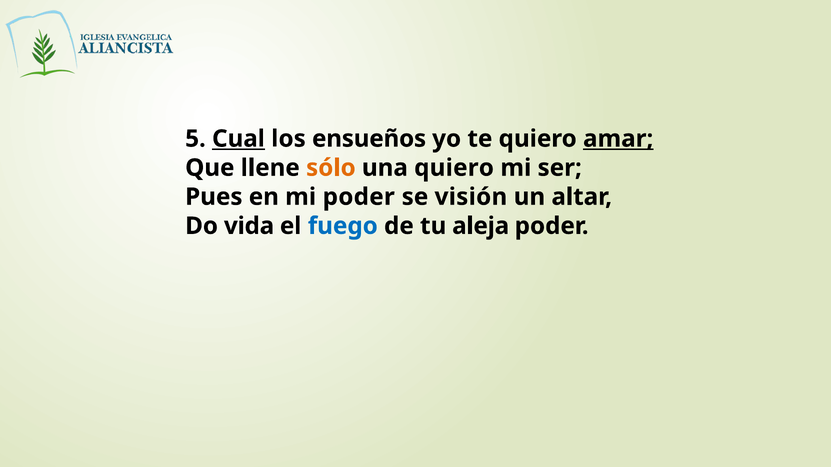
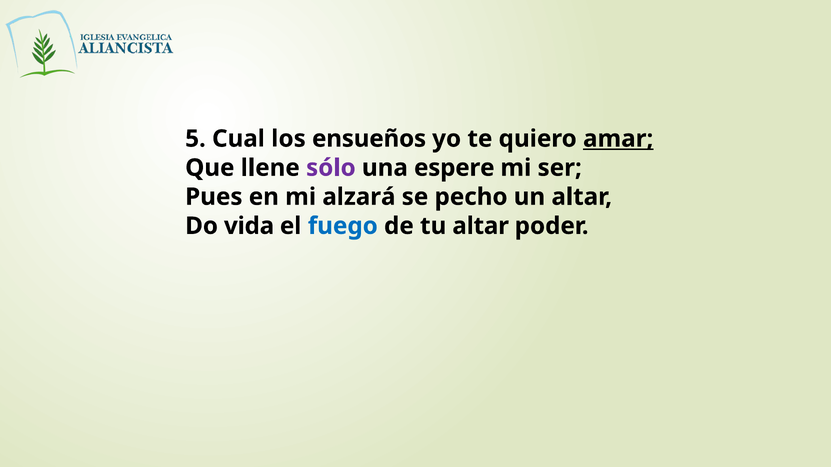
Cual underline: present -> none
sólo colour: orange -> purple
una quiero: quiero -> espere
mi poder: poder -> alzará
visión: visión -> pecho
tu aleja: aleja -> altar
